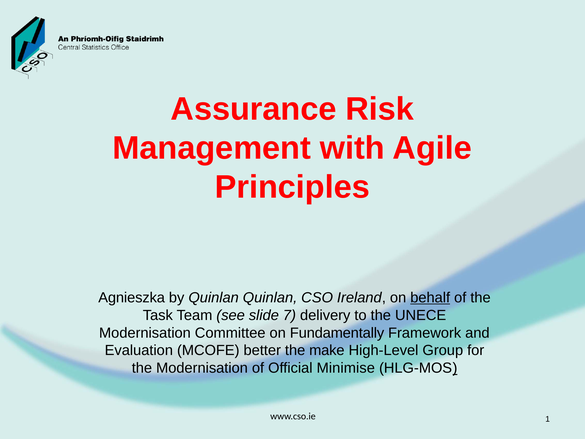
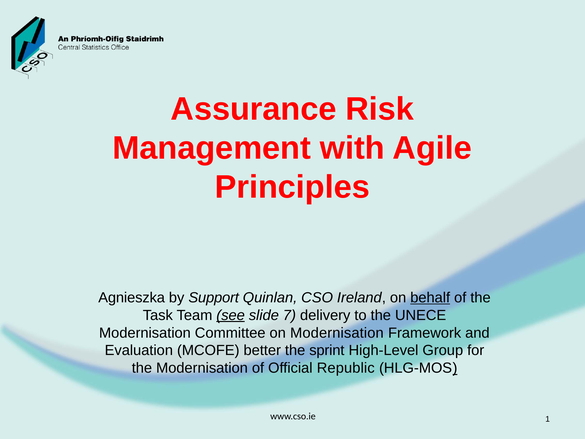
by Quinlan: Quinlan -> Support
see underline: none -> present
on Fundamentally: Fundamentally -> Modernisation
make: make -> sprint
Minimise: Minimise -> Republic
